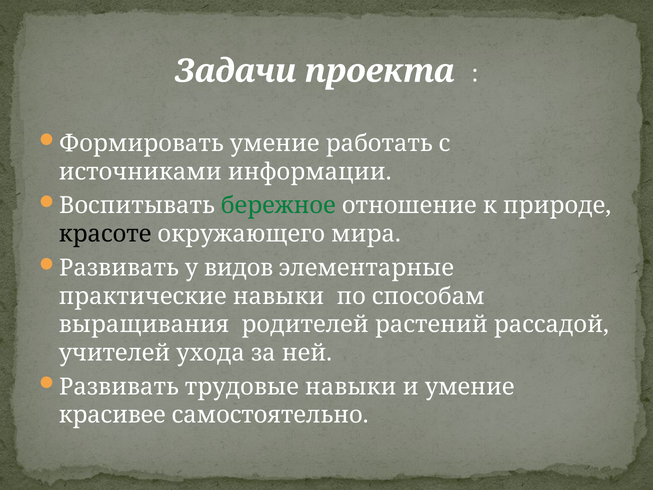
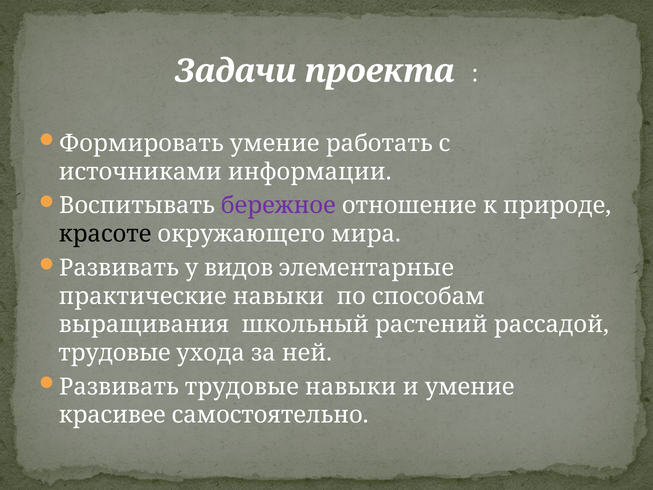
бережное colour: green -> purple
родителей: родителей -> школьный
учителей at (114, 353): учителей -> трудовые
